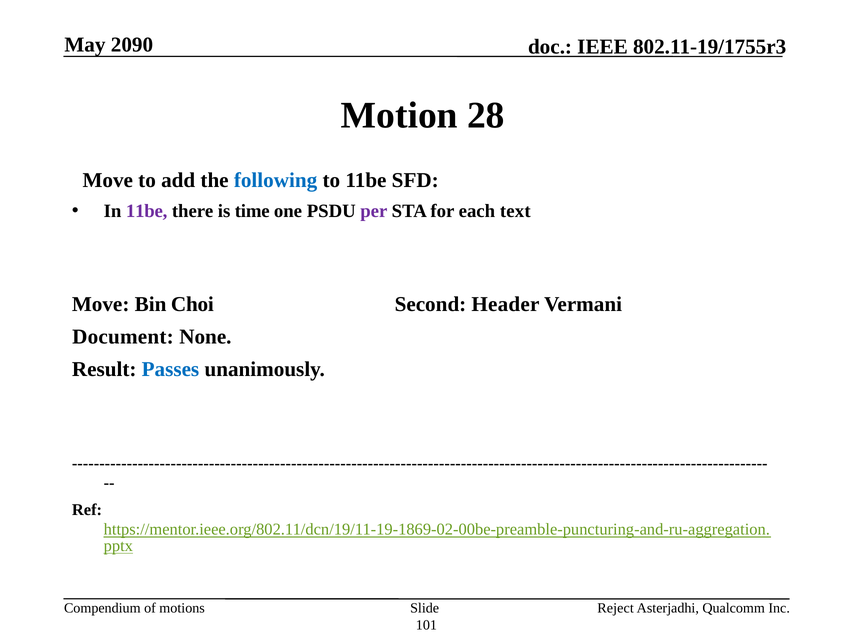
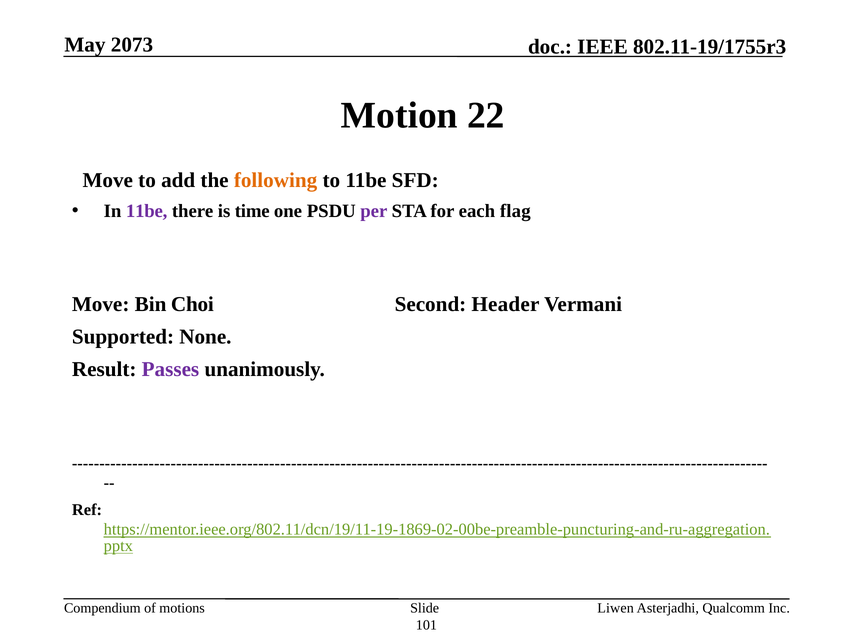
2090: 2090 -> 2073
28: 28 -> 22
following colour: blue -> orange
text: text -> flag
Document: Document -> Supported
Passes colour: blue -> purple
Reject: Reject -> Liwen
